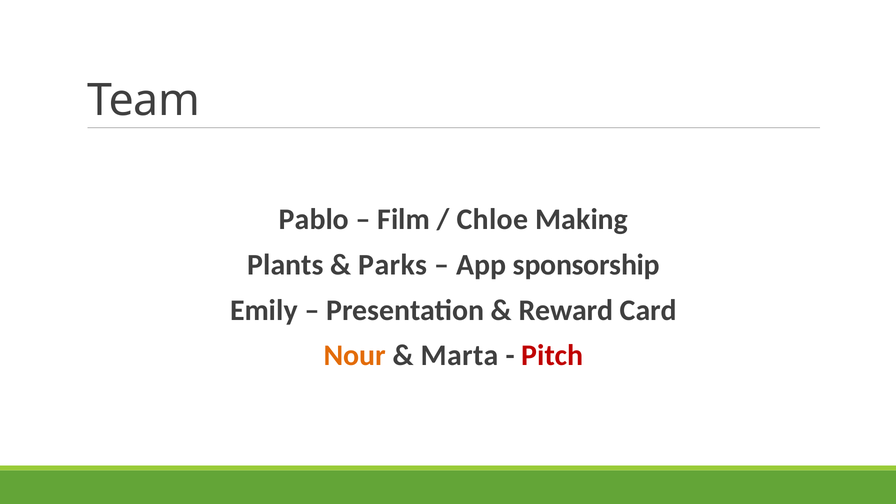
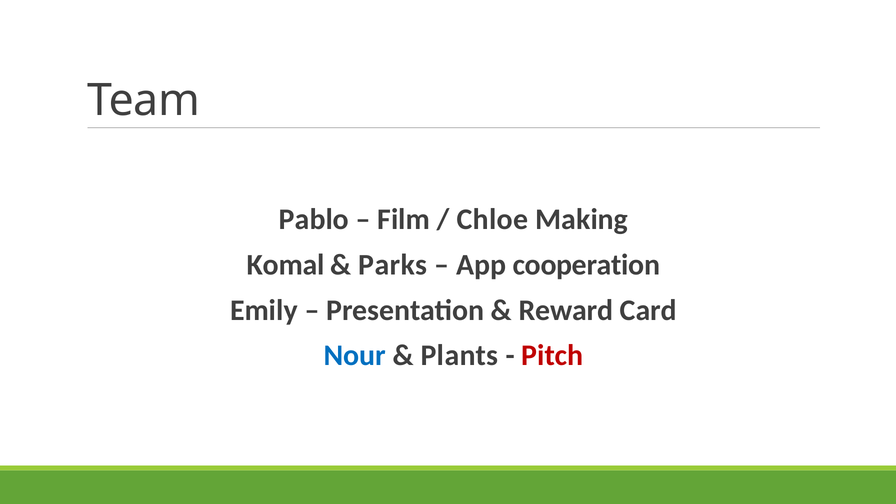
Plants: Plants -> Komal
sponsorship: sponsorship -> cooperation
Nour colour: orange -> blue
Marta: Marta -> Plants
